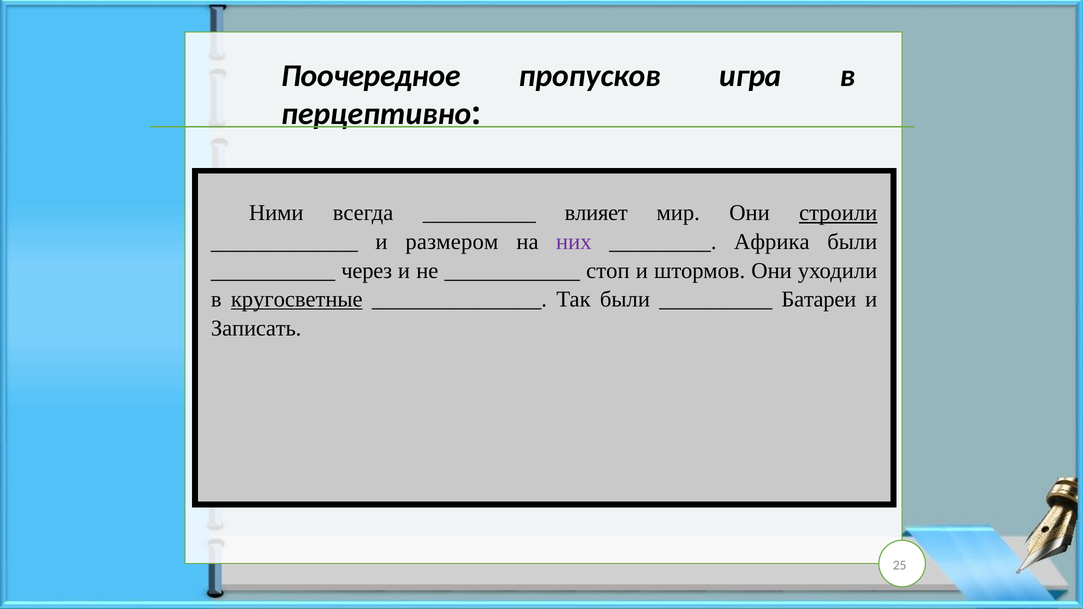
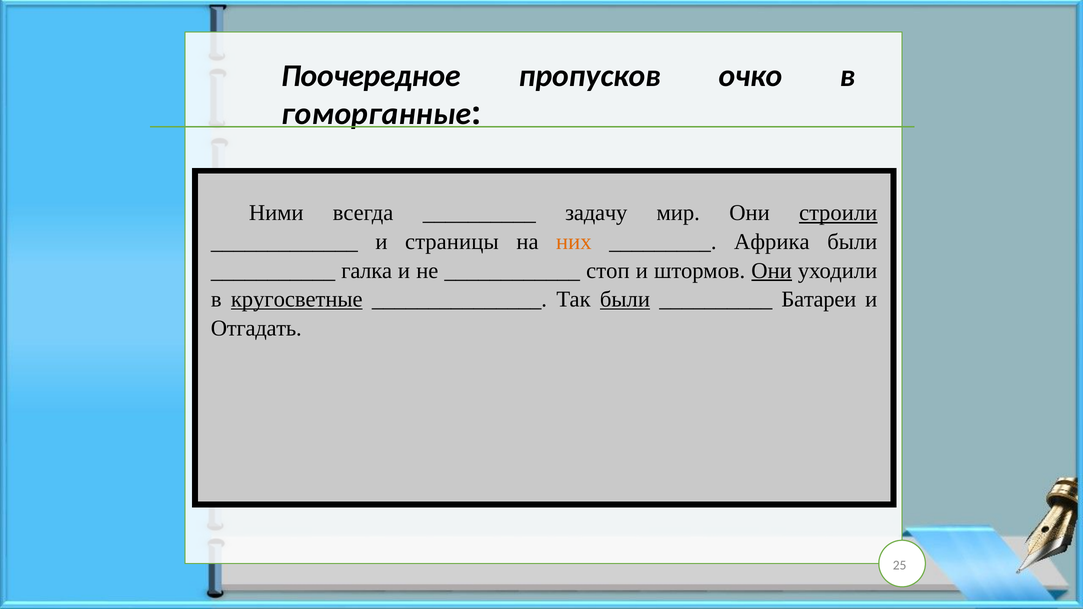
игра: игра -> очко
перцептивно: перцептивно -> гоморганные
влияет: влияет -> задачу
размером: размером -> страницы
них colour: purple -> orange
через: через -> галка
Они at (772, 271) underline: none -> present
были at (625, 299) underline: none -> present
Записать: Записать -> Отгадать
